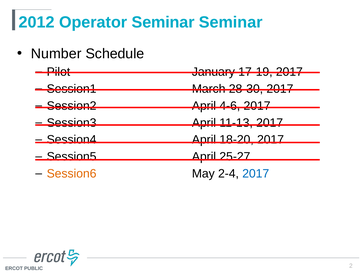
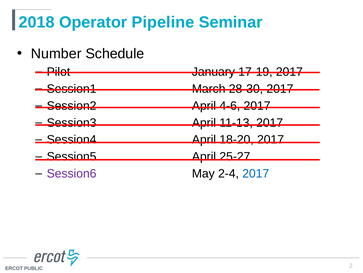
2012: 2012 -> 2018
Operator Seminar: Seminar -> Pipeline
Session6 colour: orange -> purple
